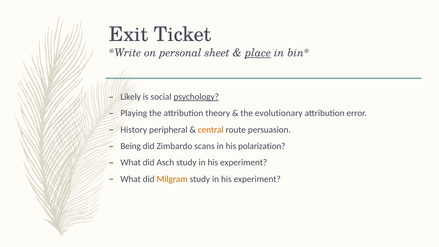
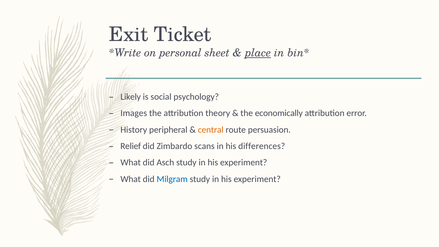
psychology underline: present -> none
Playing: Playing -> Images
evolutionary: evolutionary -> economically
Being: Being -> Relief
polarization: polarization -> differences
Milgram colour: orange -> blue
